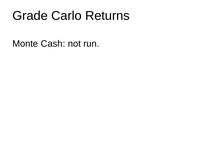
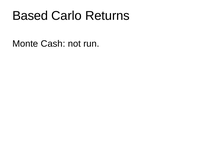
Grade: Grade -> Based
